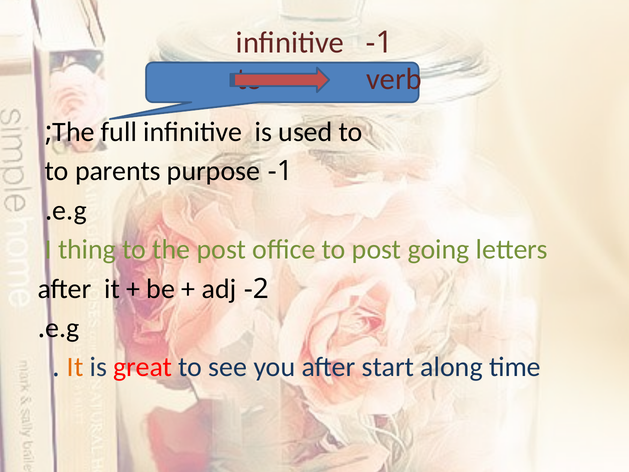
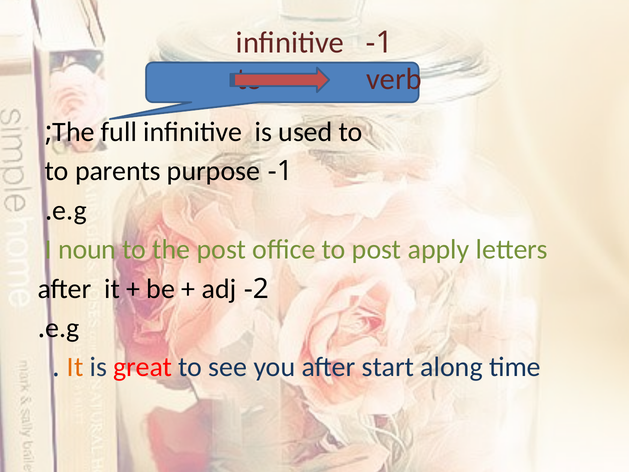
thing: thing -> noun
going: going -> apply
